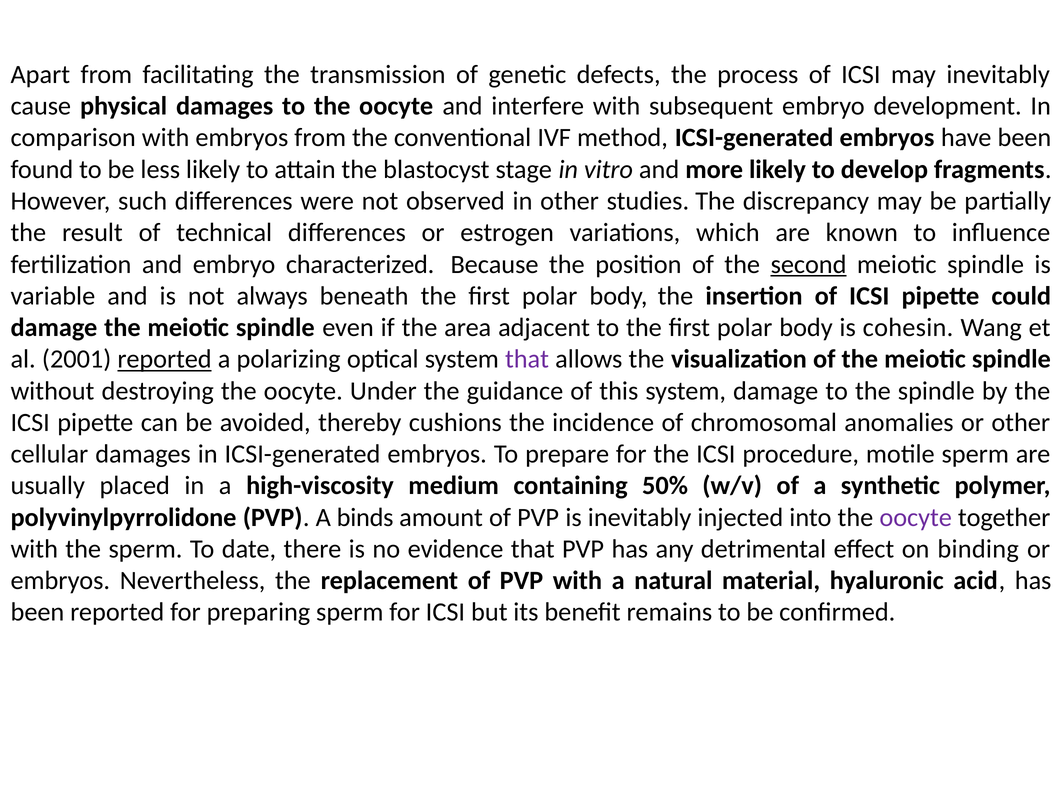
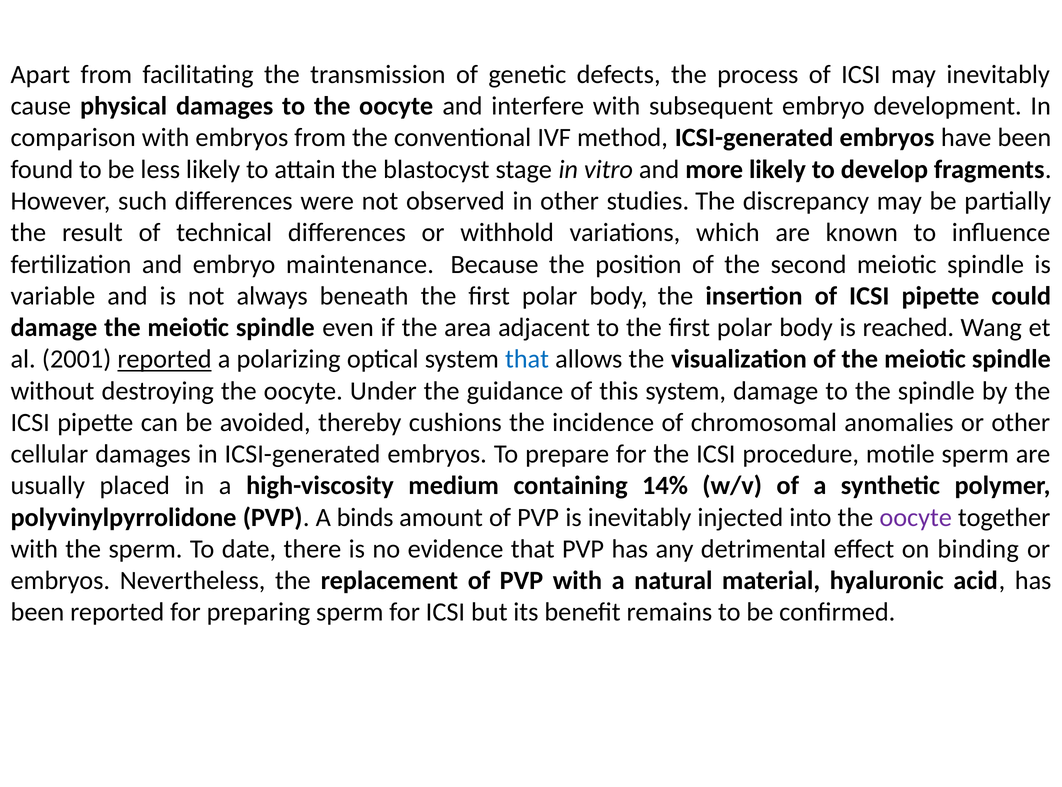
estrogen: estrogen -> withhold
characterized: characterized -> maintenance
second underline: present -> none
cohesin: cohesin -> reached
that at (527, 359) colour: purple -> blue
50%: 50% -> 14%
